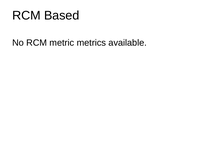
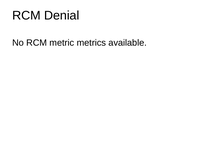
Based: Based -> Denial
